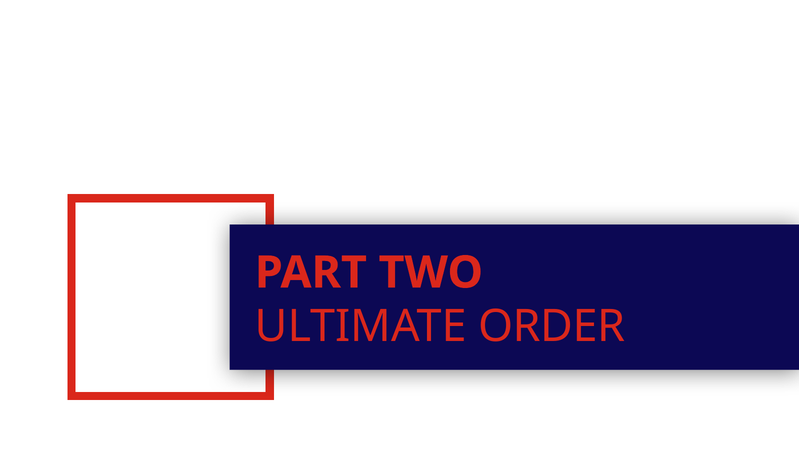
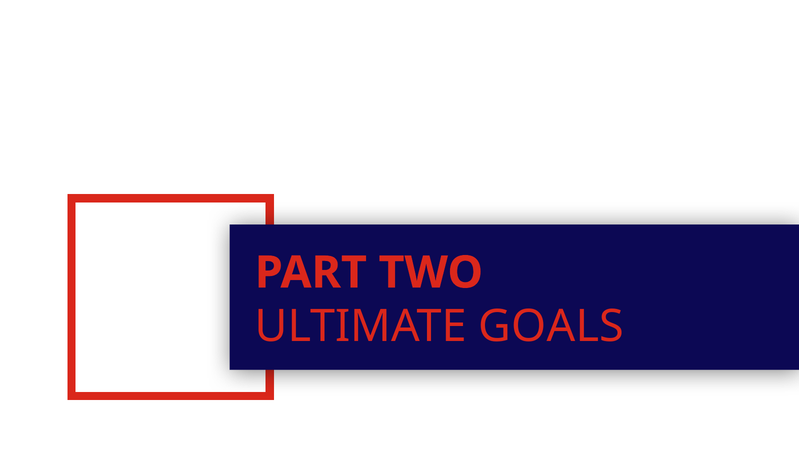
ORDER: ORDER -> GOALS
